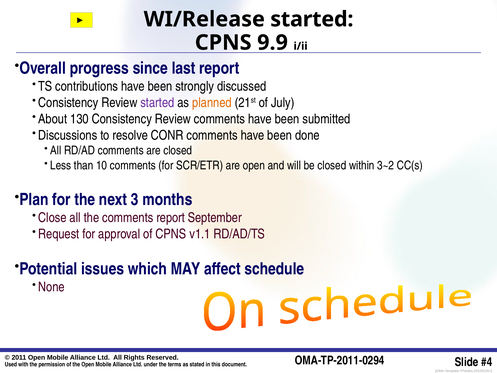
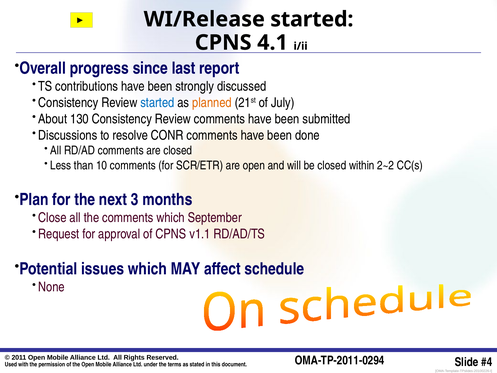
9.9: 9.9 -> 4.1
started at (157, 102) colour: purple -> blue
3~2: 3~2 -> 2~2
comments report: report -> which
